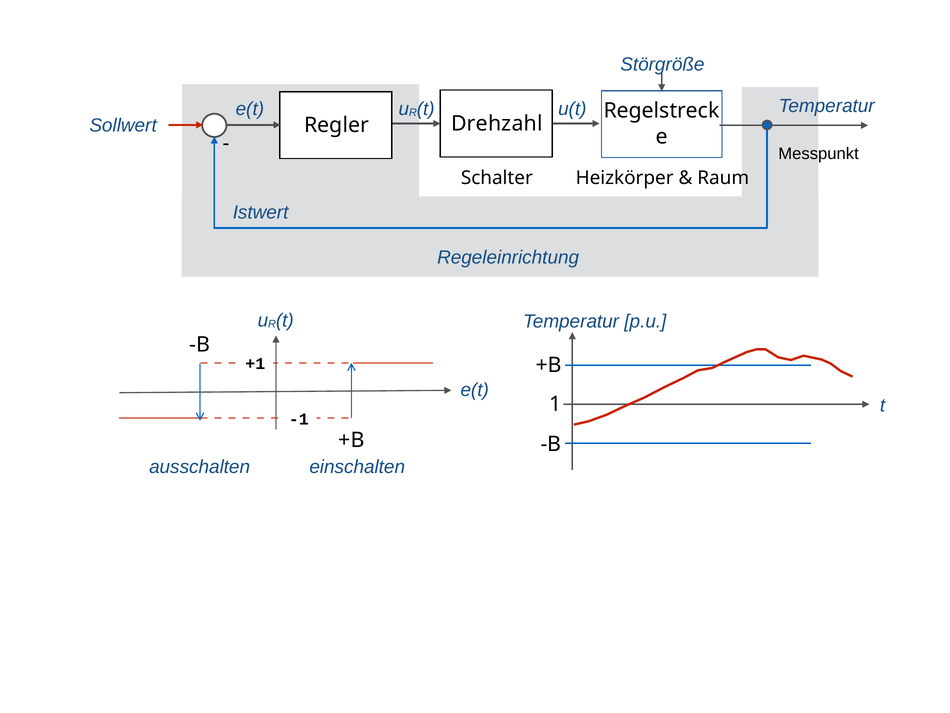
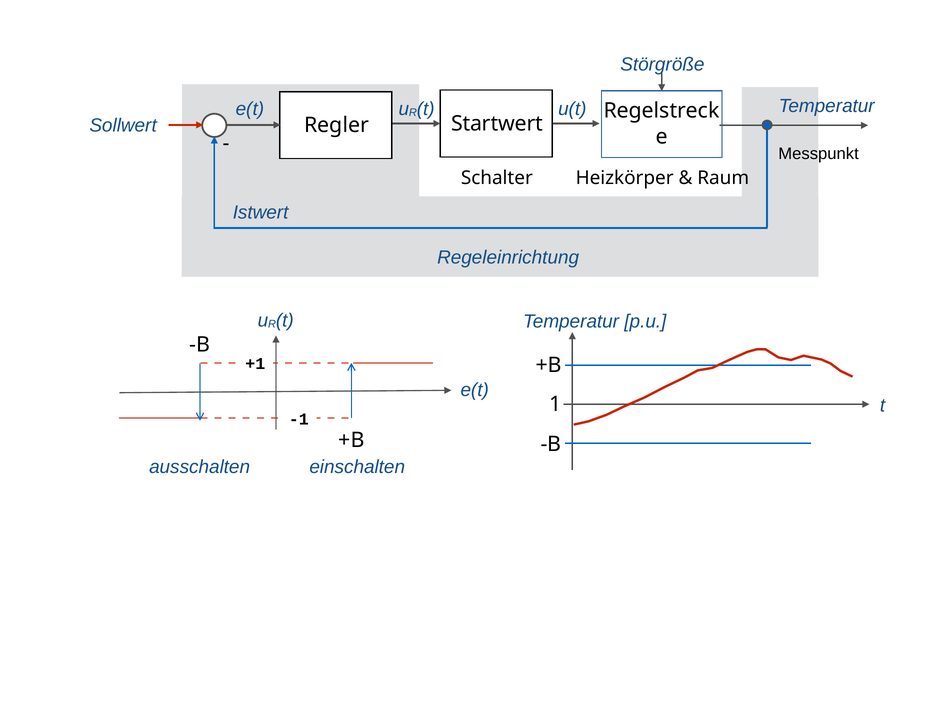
Drehzahl: Drehzahl -> Startwert
